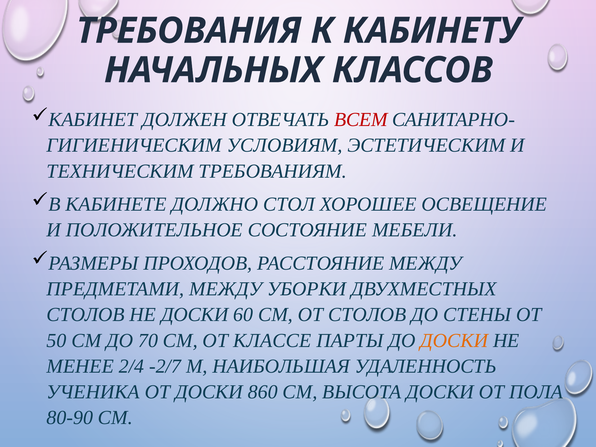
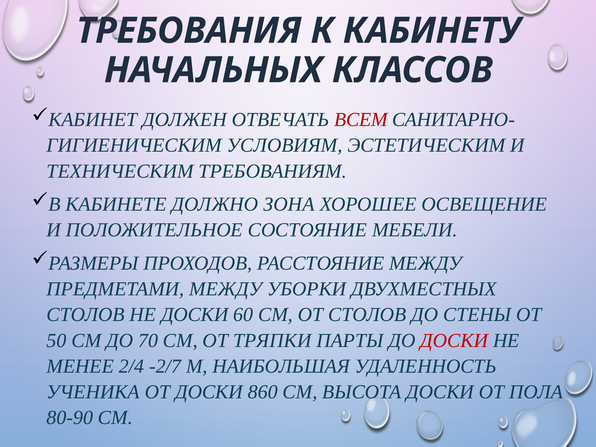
СТОЛ: СТОЛ -> ЗОНА
КЛАССЕ: КЛАССЕ -> ТРЯПКИ
ДОСКИ at (454, 340) colour: orange -> red
